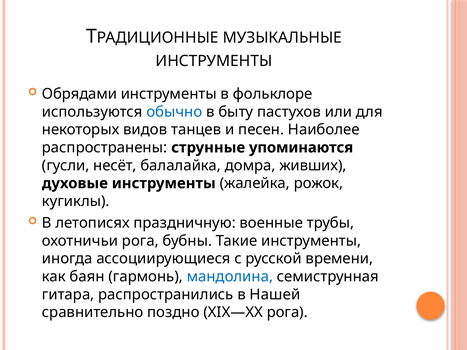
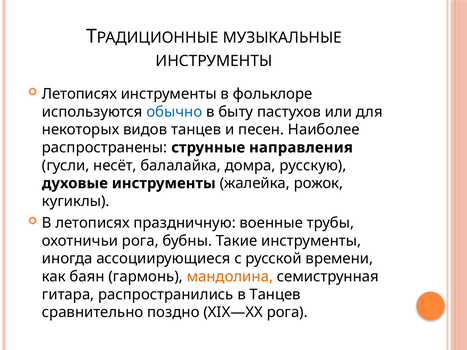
Обрядами at (79, 94): Обрядами -> Летописях
упоминаются: упоминаются -> направления
живших: живших -> русскую
мандолина colour: blue -> orange
в Нашей: Нашей -> Танцев
